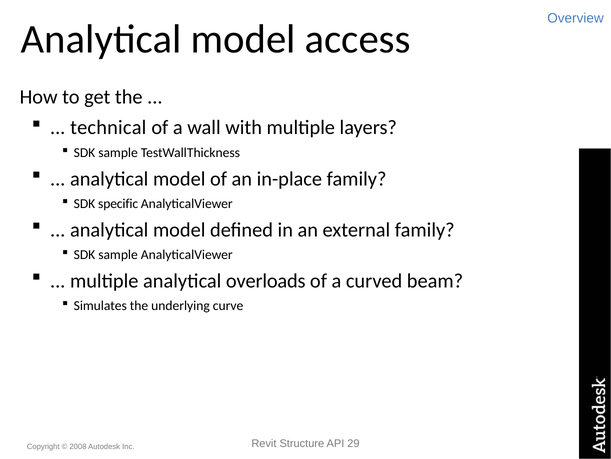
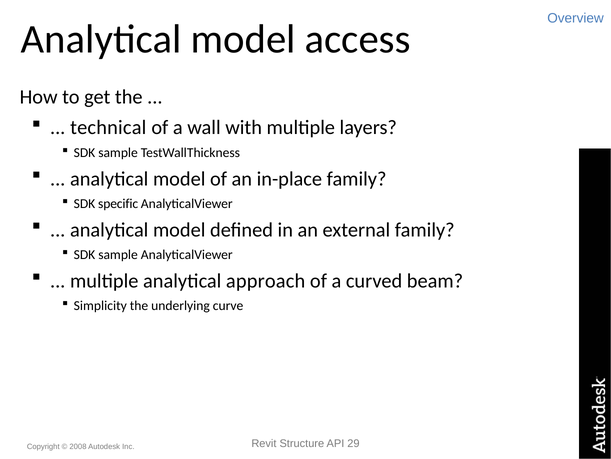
overloads: overloads -> approach
Simulates: Simulates -> Simplicity
